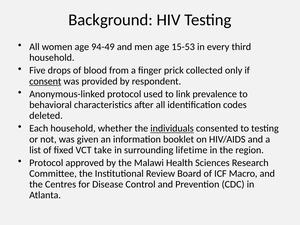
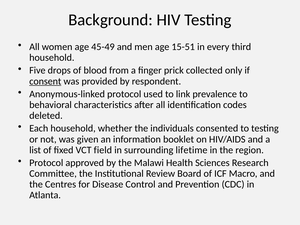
94-49: 94-49 -> 45-49
15-53: 15-53 -> 15-51
individuals underline: present -> none
take: take -> field
